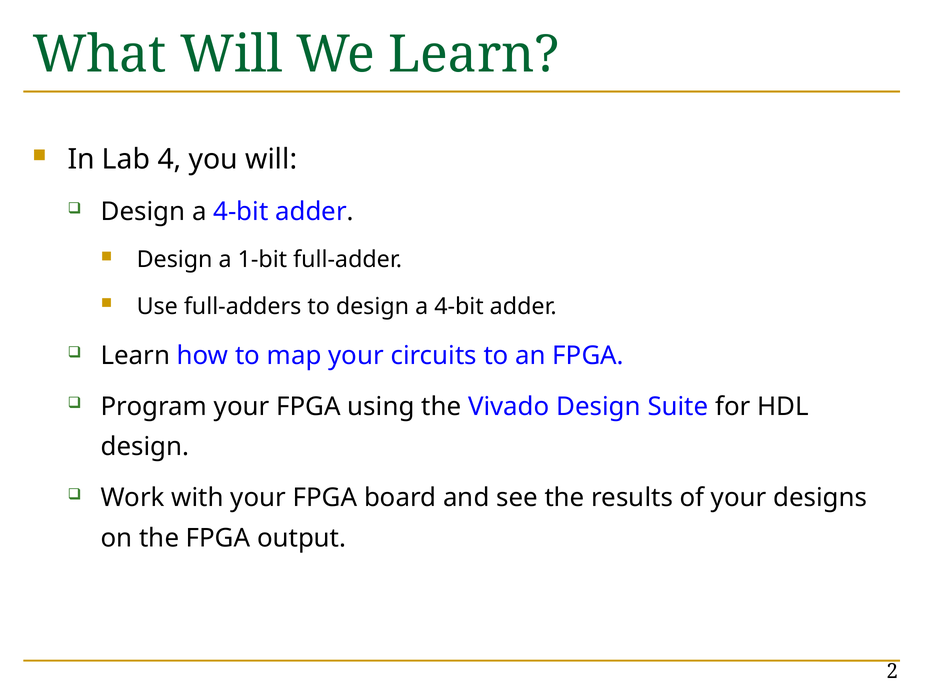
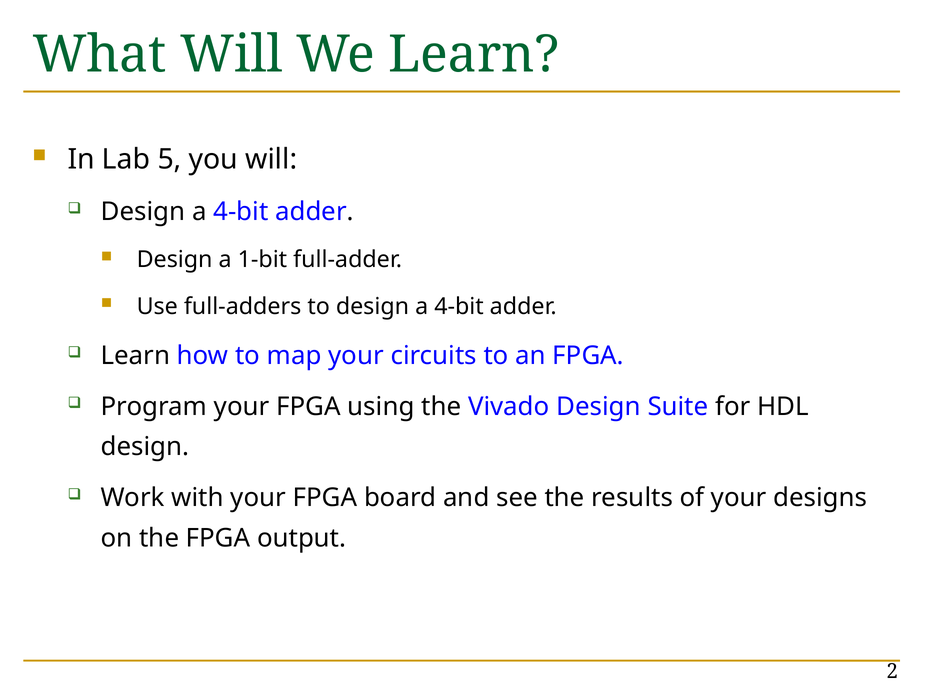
4: 4 -> 5
